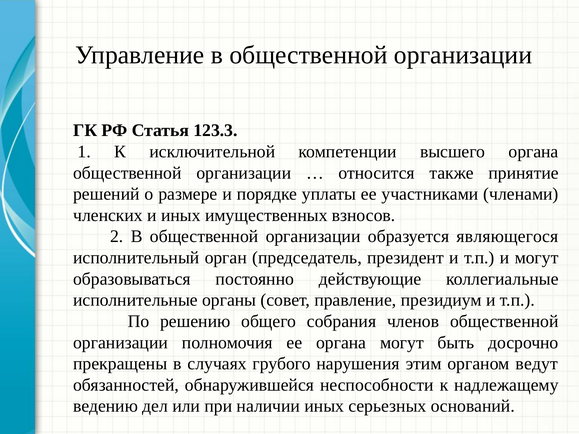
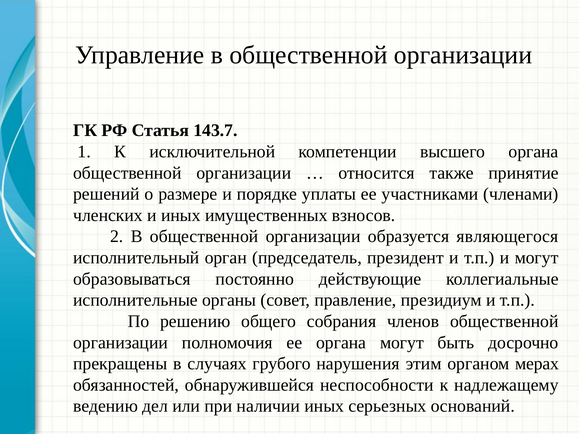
123.3: 123.3 -> 143.7
ведут: ведут -> мерах
